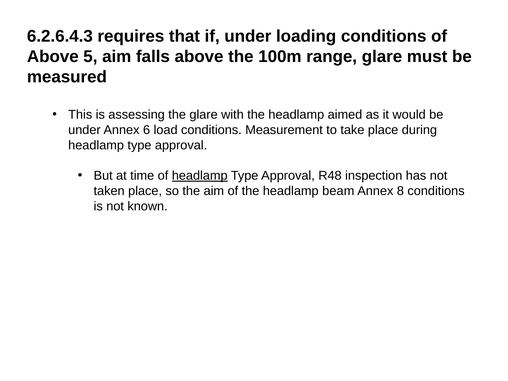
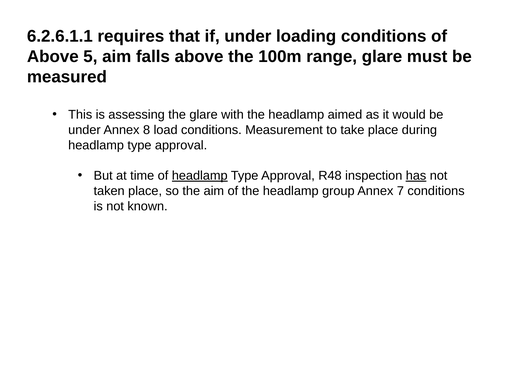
6.2.6.4.3: 6.2.6.4.3 -> 6.2.6.1.1
6: 6 -> 8
has underline: none -> present
beam: beam -> group
8: 8 -> 7
